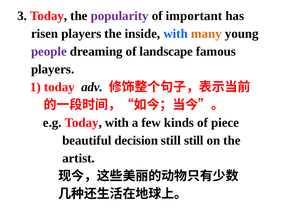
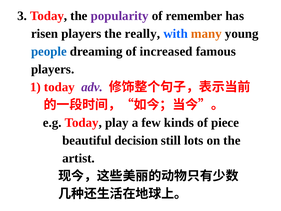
important: important -> remember
inside: inside -> really
people colour: purple -> blue
landscape: landscape -> increased
adv colour: black -> purple
Today with: with -> play
still still: still -> lots
